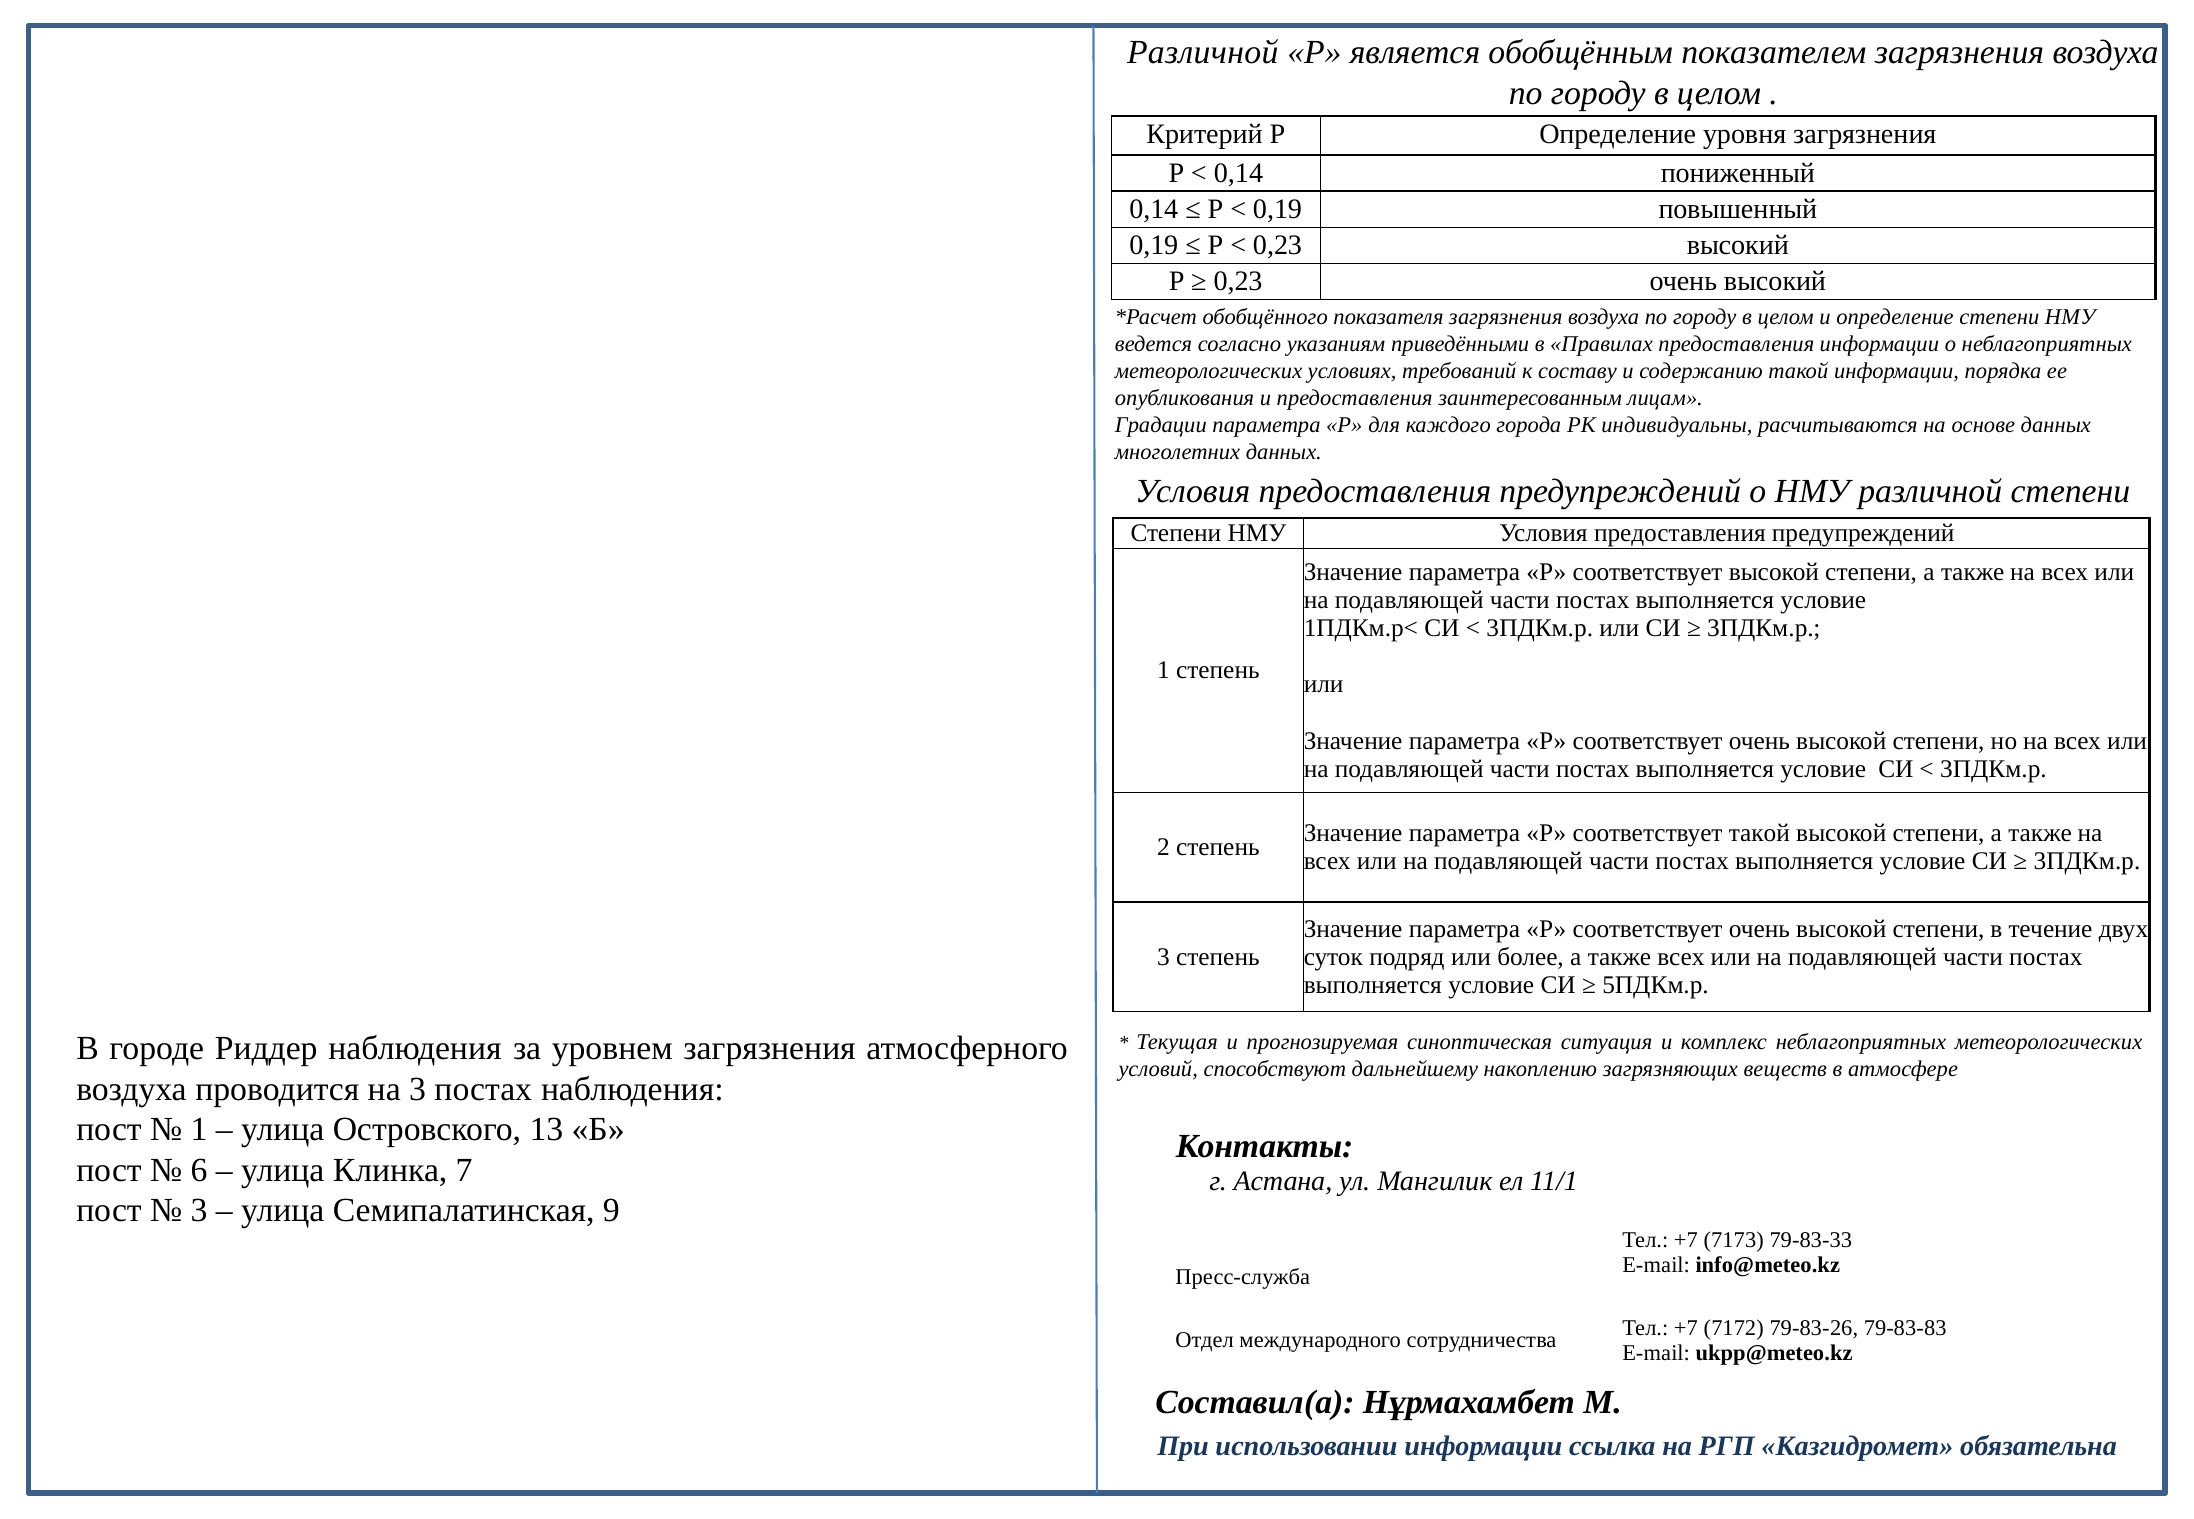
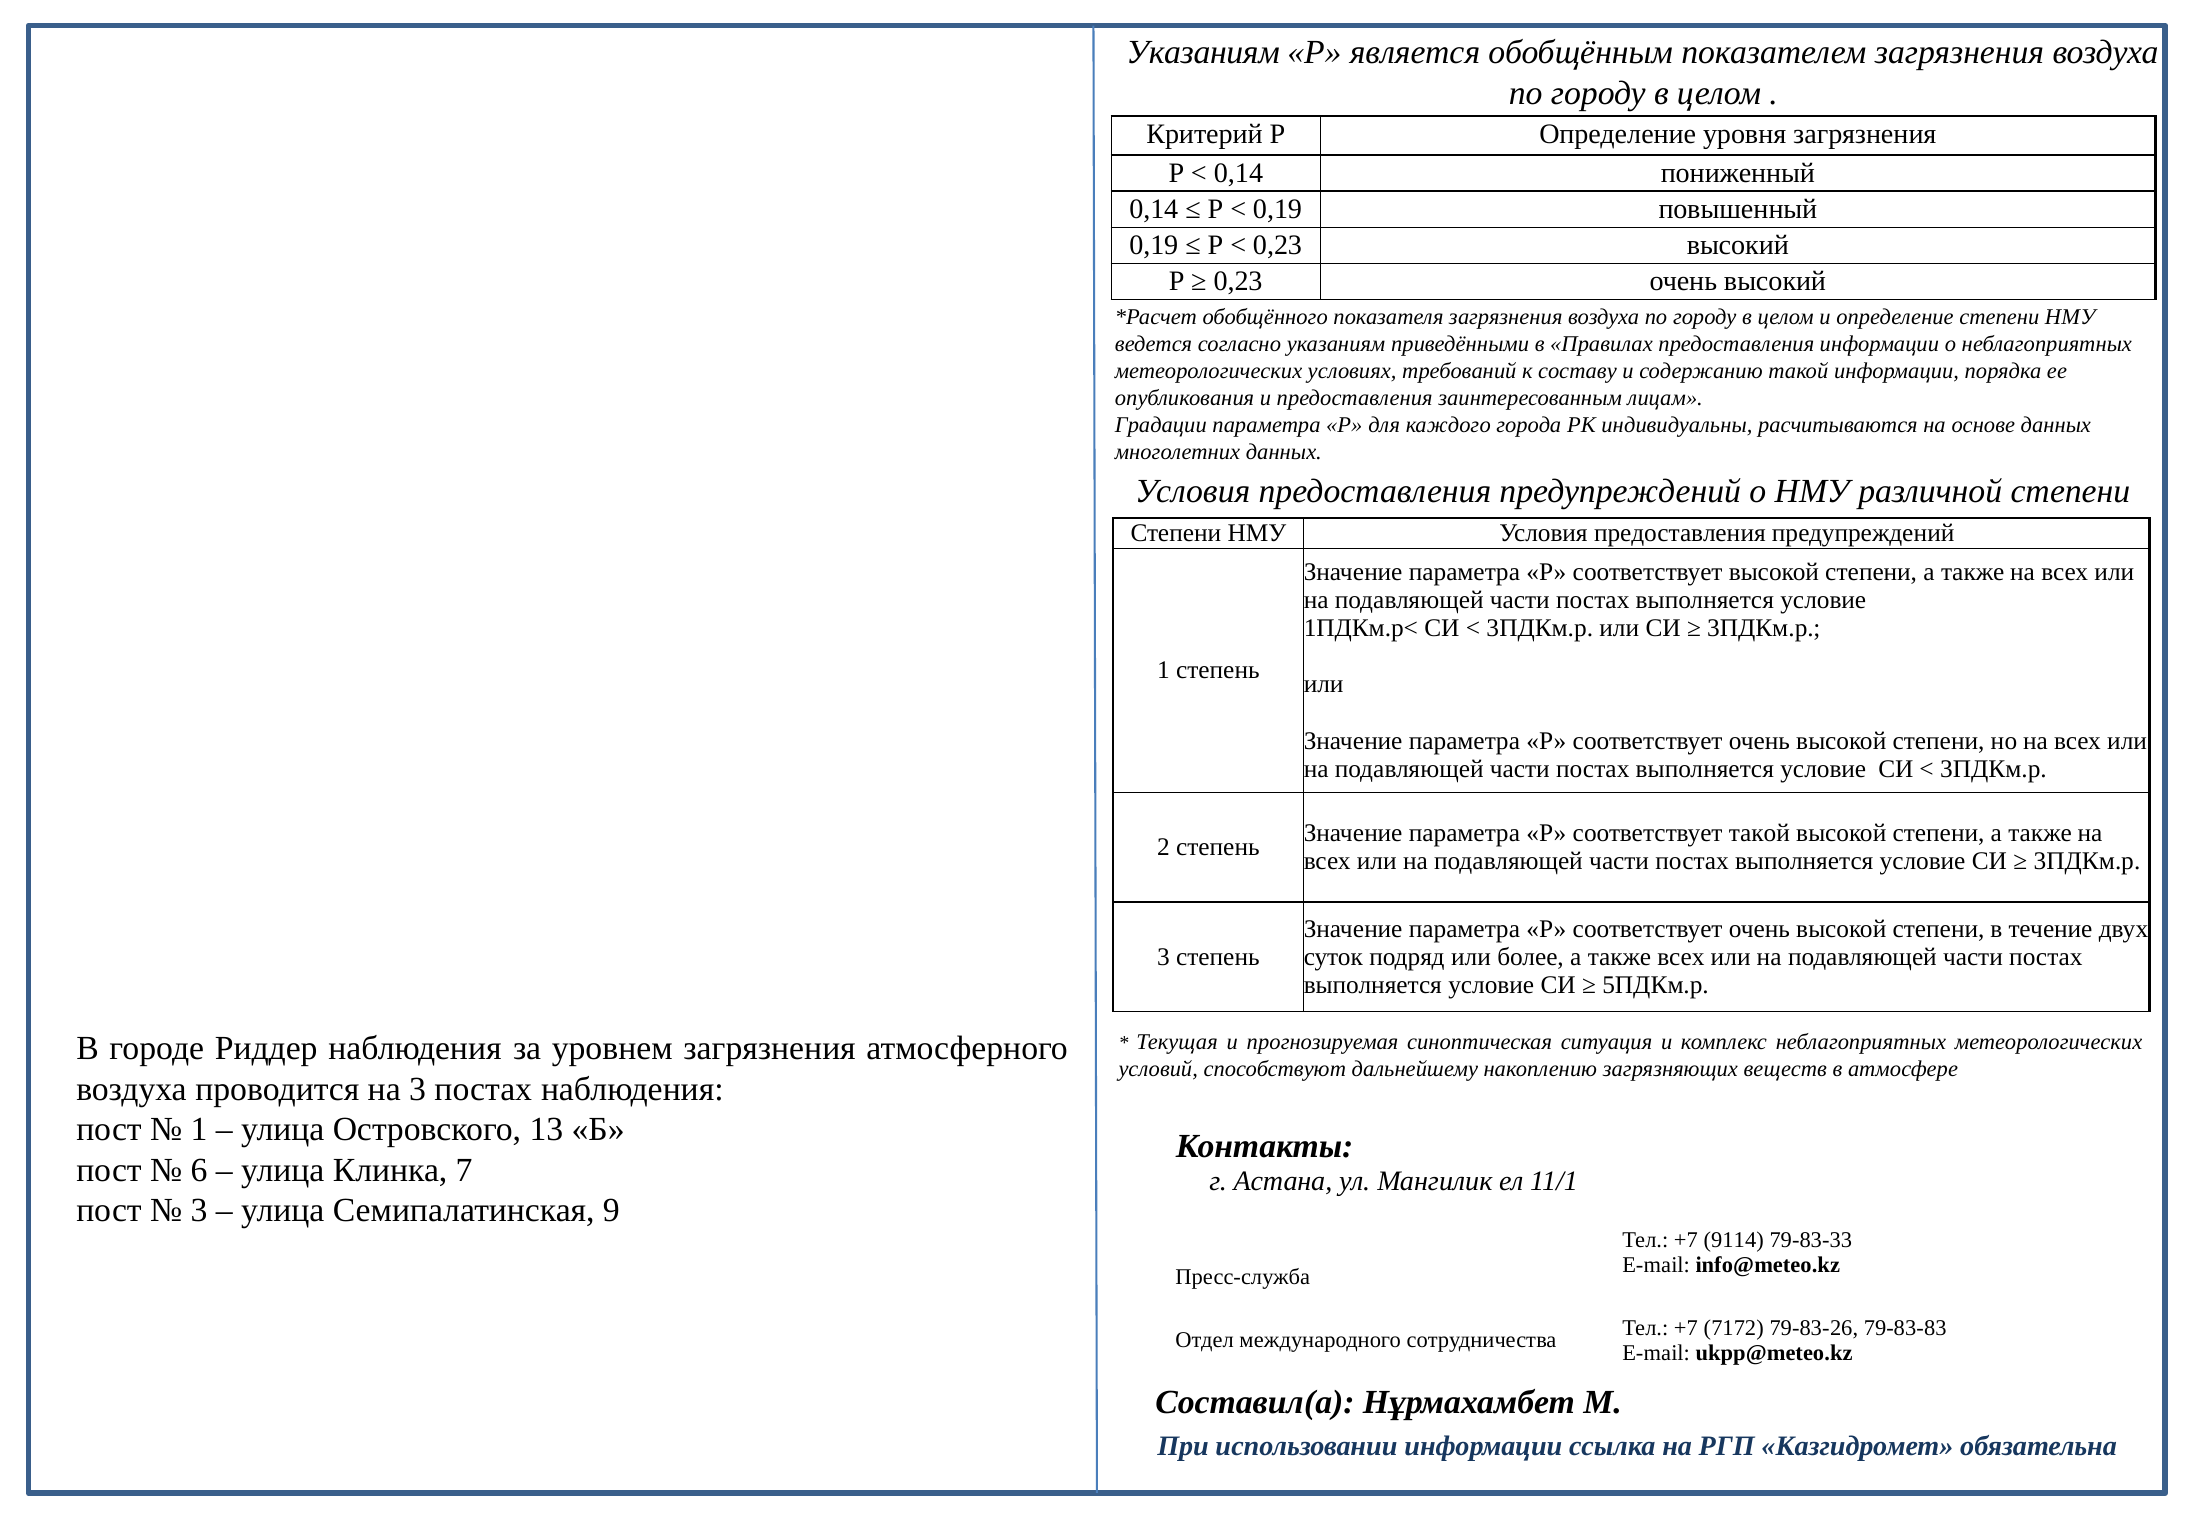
Различной at (1203, 53): Различной -> Указаниям
7173: 7173 -> 9114
